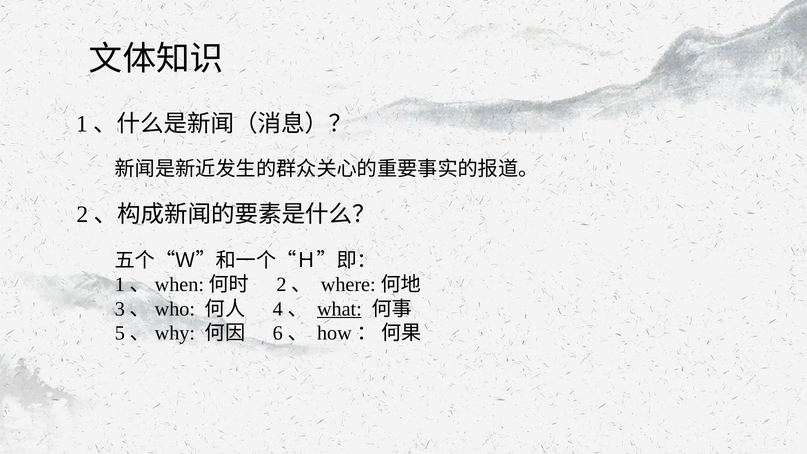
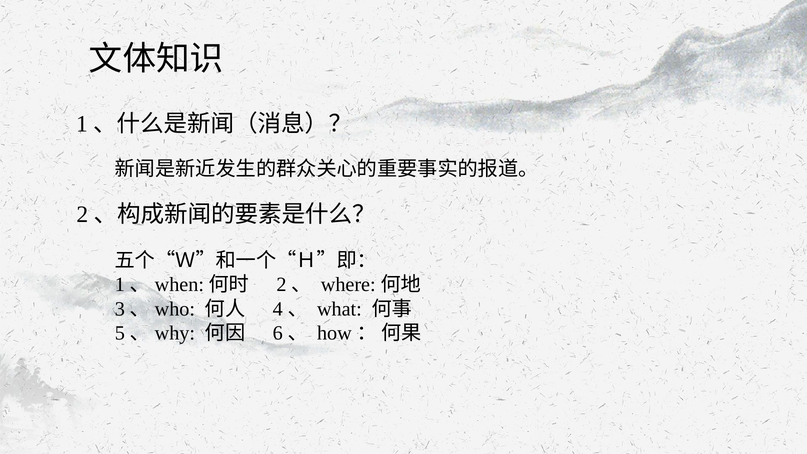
what underline: present -> none
